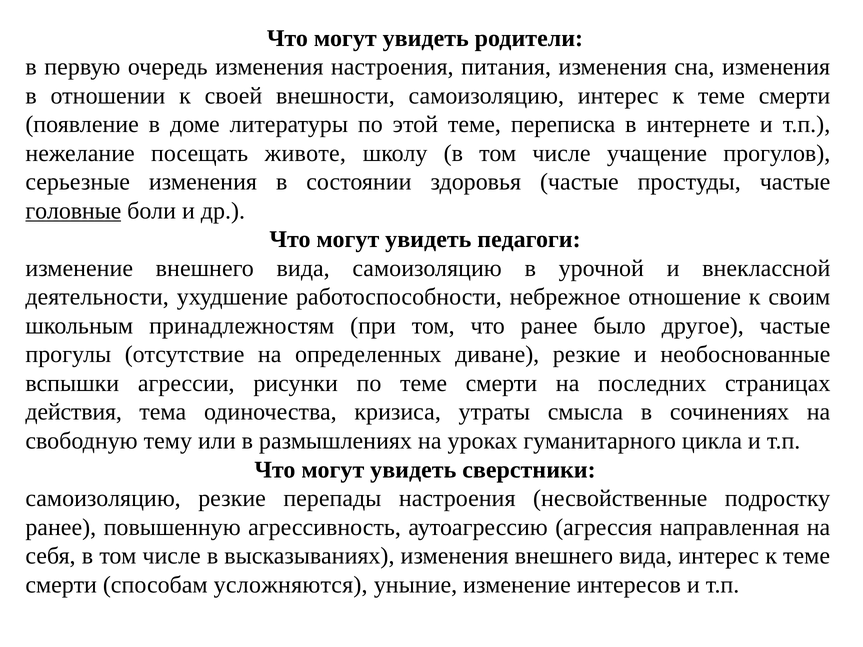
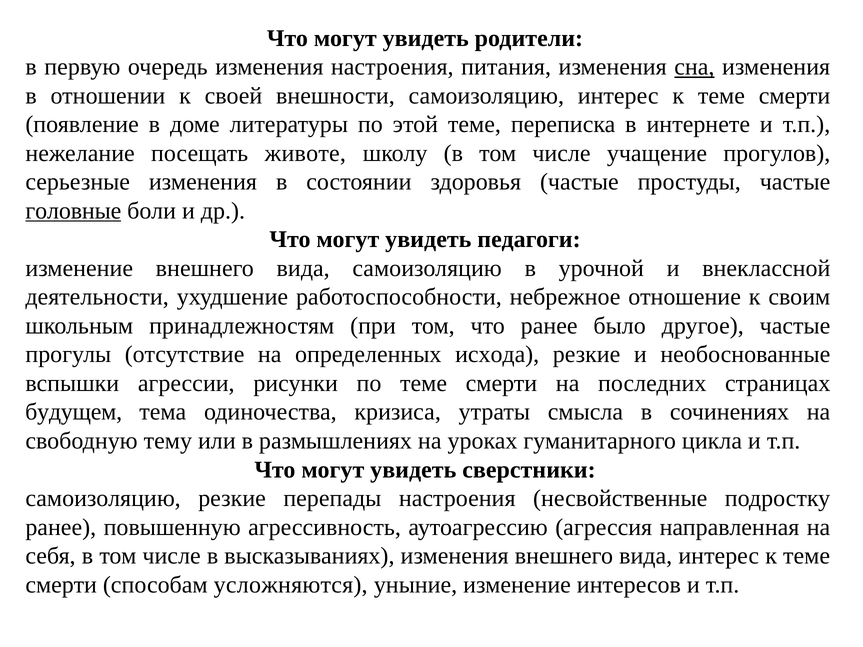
сна underline: none -> present
диване: диване -> исхода
действия: действия -> будущем
